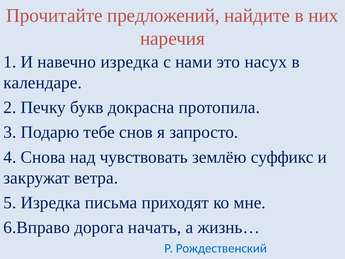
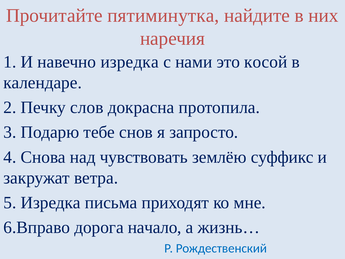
предложений: предложений -> пятиминутка
насух: насух -> косой
букв: букв -> слов
начать: начать -> начало
